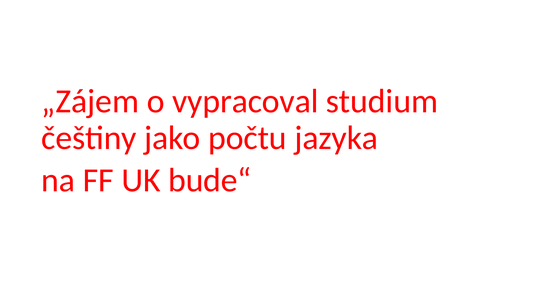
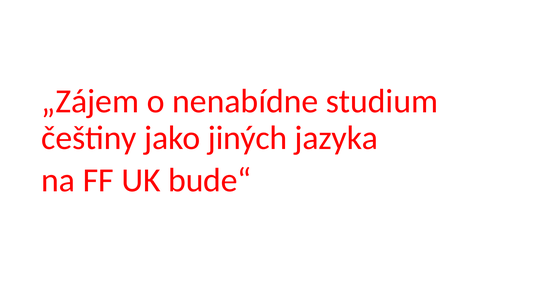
vypracoval: vypracoval -> nenabídne
počtu: počtu -> jiných
